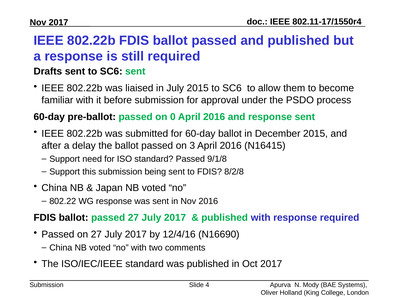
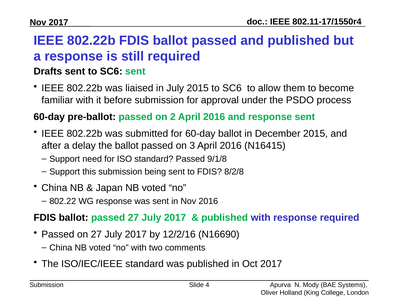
0: 0 -> 2
12/4/16: 12/4/16 -> 12/2/16
